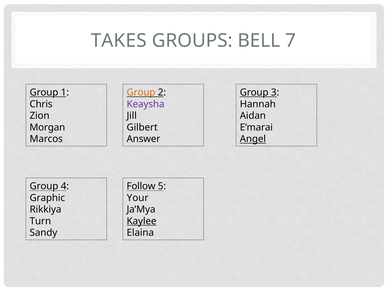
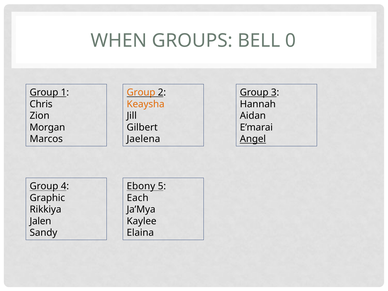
TAKES: TAKES -> WHEN
7: 7 -> 0
Keaysha colour: purple -> orange
Answer: Answer -> Jaelena
Follow: Follow -> Ebony
Your: Your -> Each
Turn: Turn -> Jalen
Kaylee underline: present -> none
